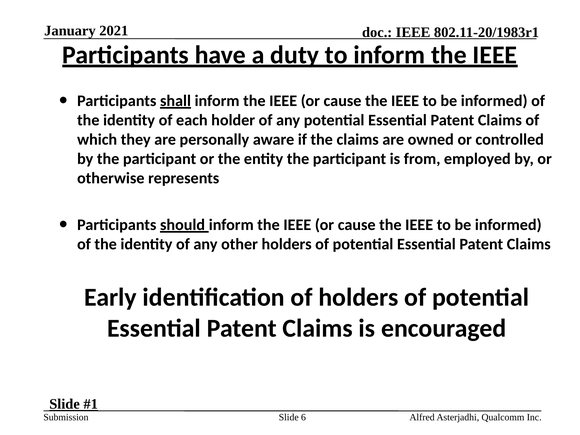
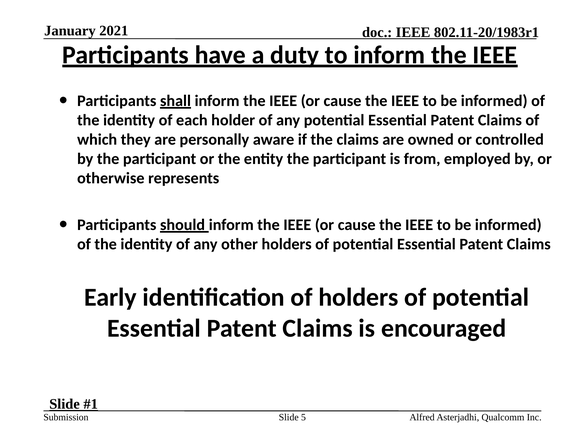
6: 6 -> 5
